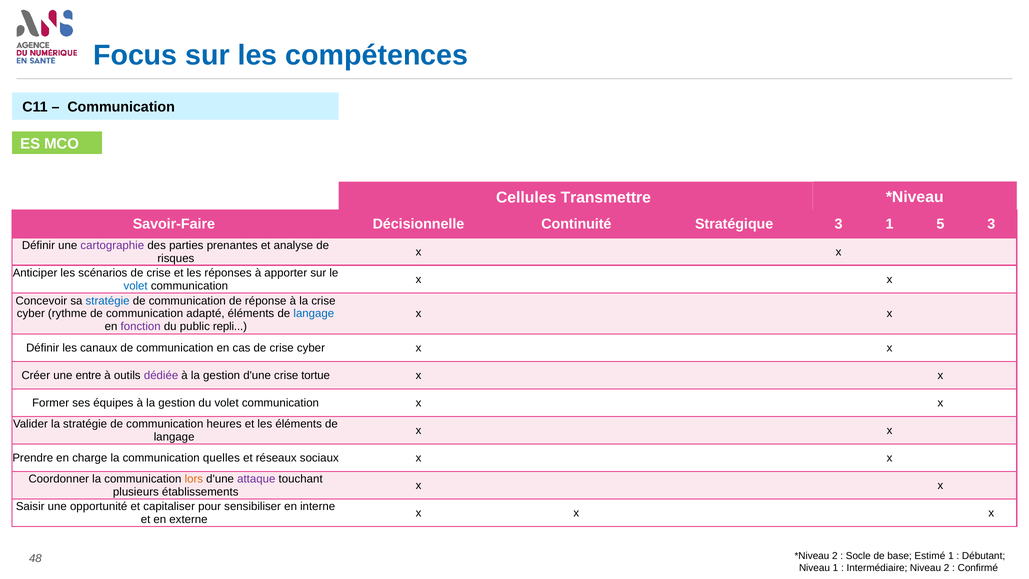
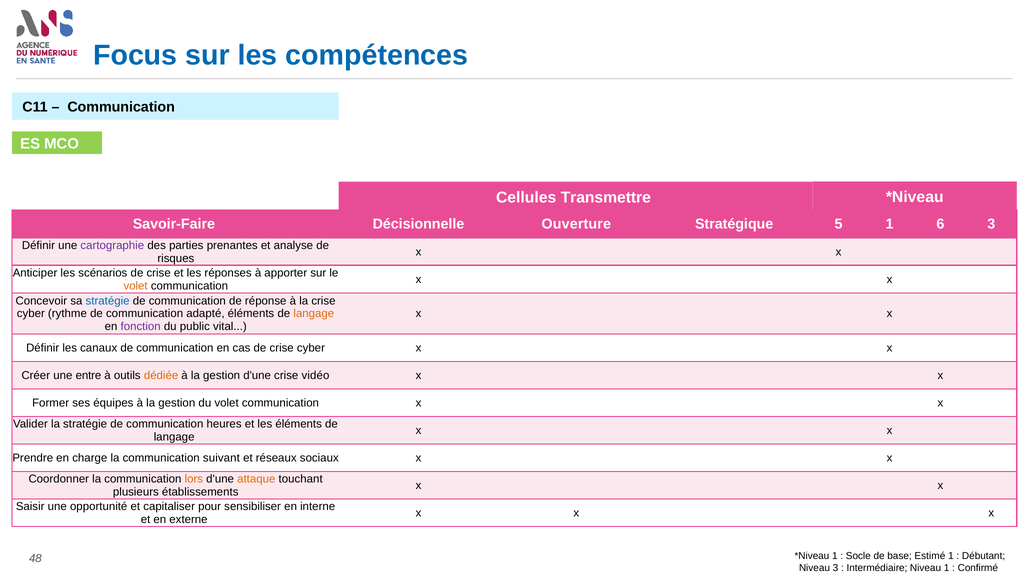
Continuité: Continuité -> Ouverture
Stratégique 3: 3 -> 5
5: 5 -> 6
volet at (136, 286) colour: blue -> orange
langage at (314, 314) colour: blue -> orange
repli: repli -> vital
dédiée colour: purple -> orange
tortue: tortue -> vidéo
quelles: quelles -> suivant
attaque colour: purple -> orange
2 at (835, 556): 2 -> 1
Niveau 1: 1 -> 3
Niveau 2: 2 -> 1
